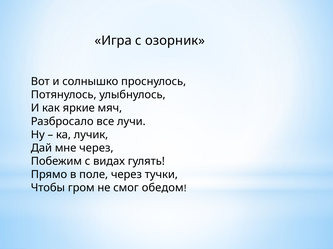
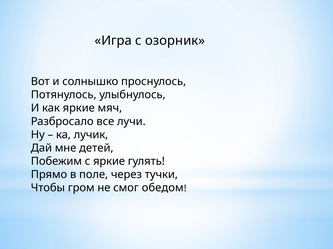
мне через: через -> детей
с видах: видах -> яркие
